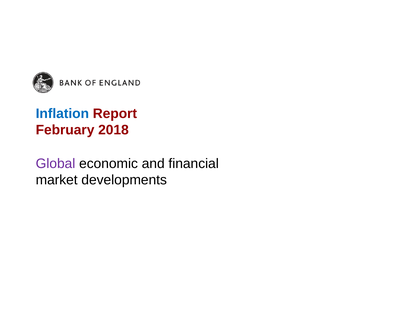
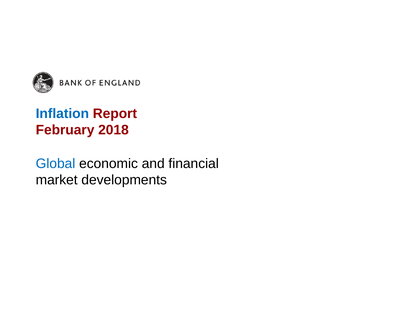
Global colour: purple -> blue
